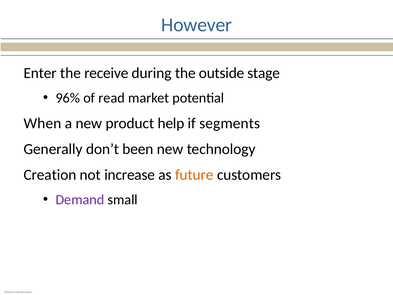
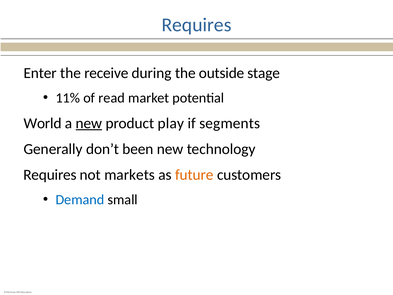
However at (197, 25): However -> Requires
96%: 96% -> 11%
When: When -> World
new at (89, 123) underline: none -> present
help: help -> play
Creation at (50, 175): Creation -> Requires
increase: increase -> markets
Demand colour: purple -> blue
